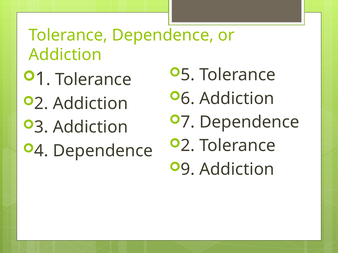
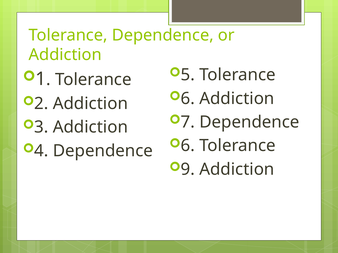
2 at (188, 146): 2 -> 6
